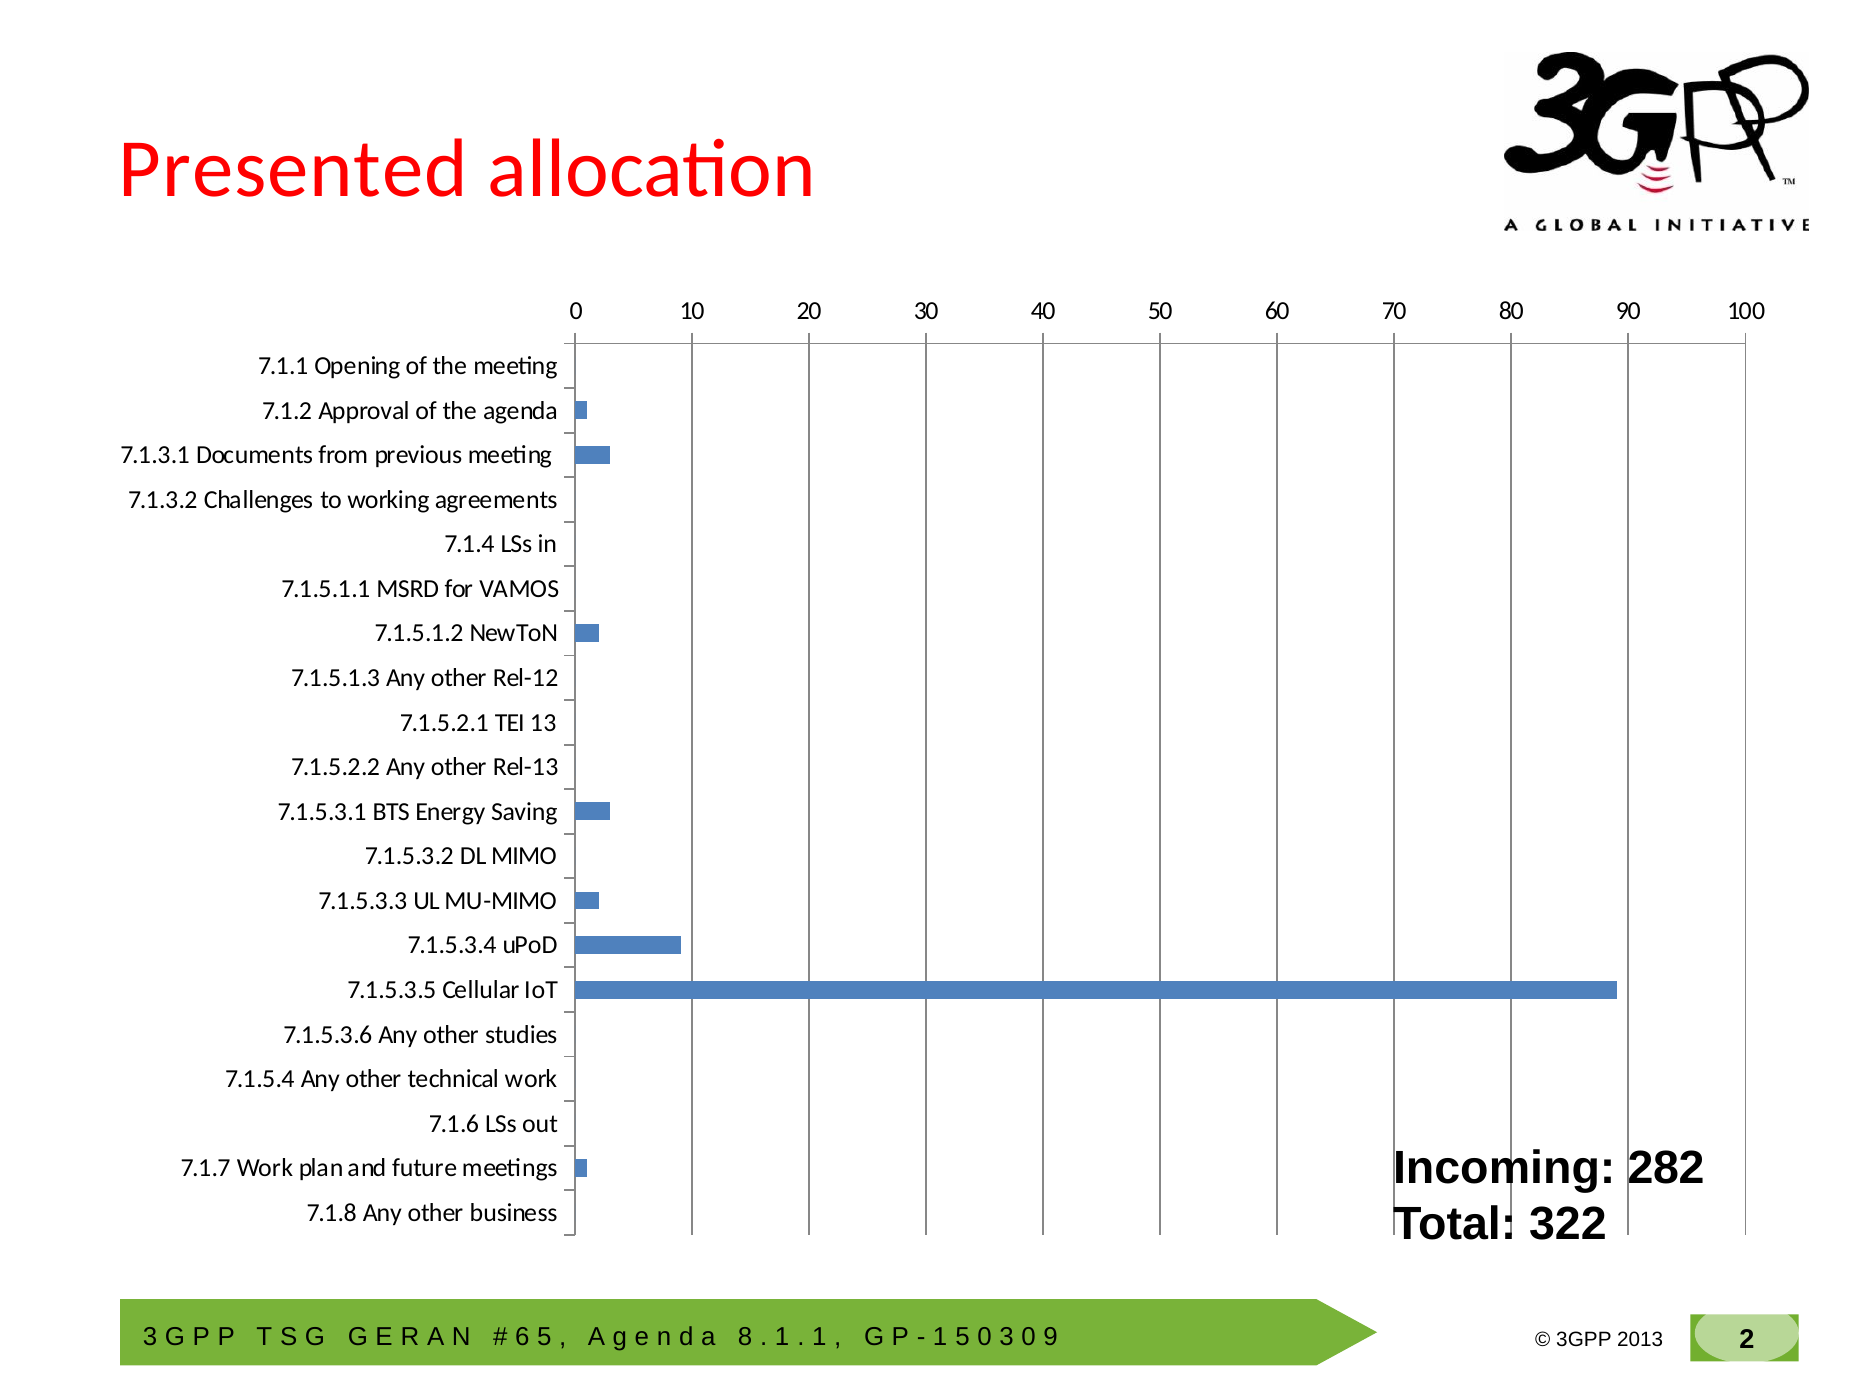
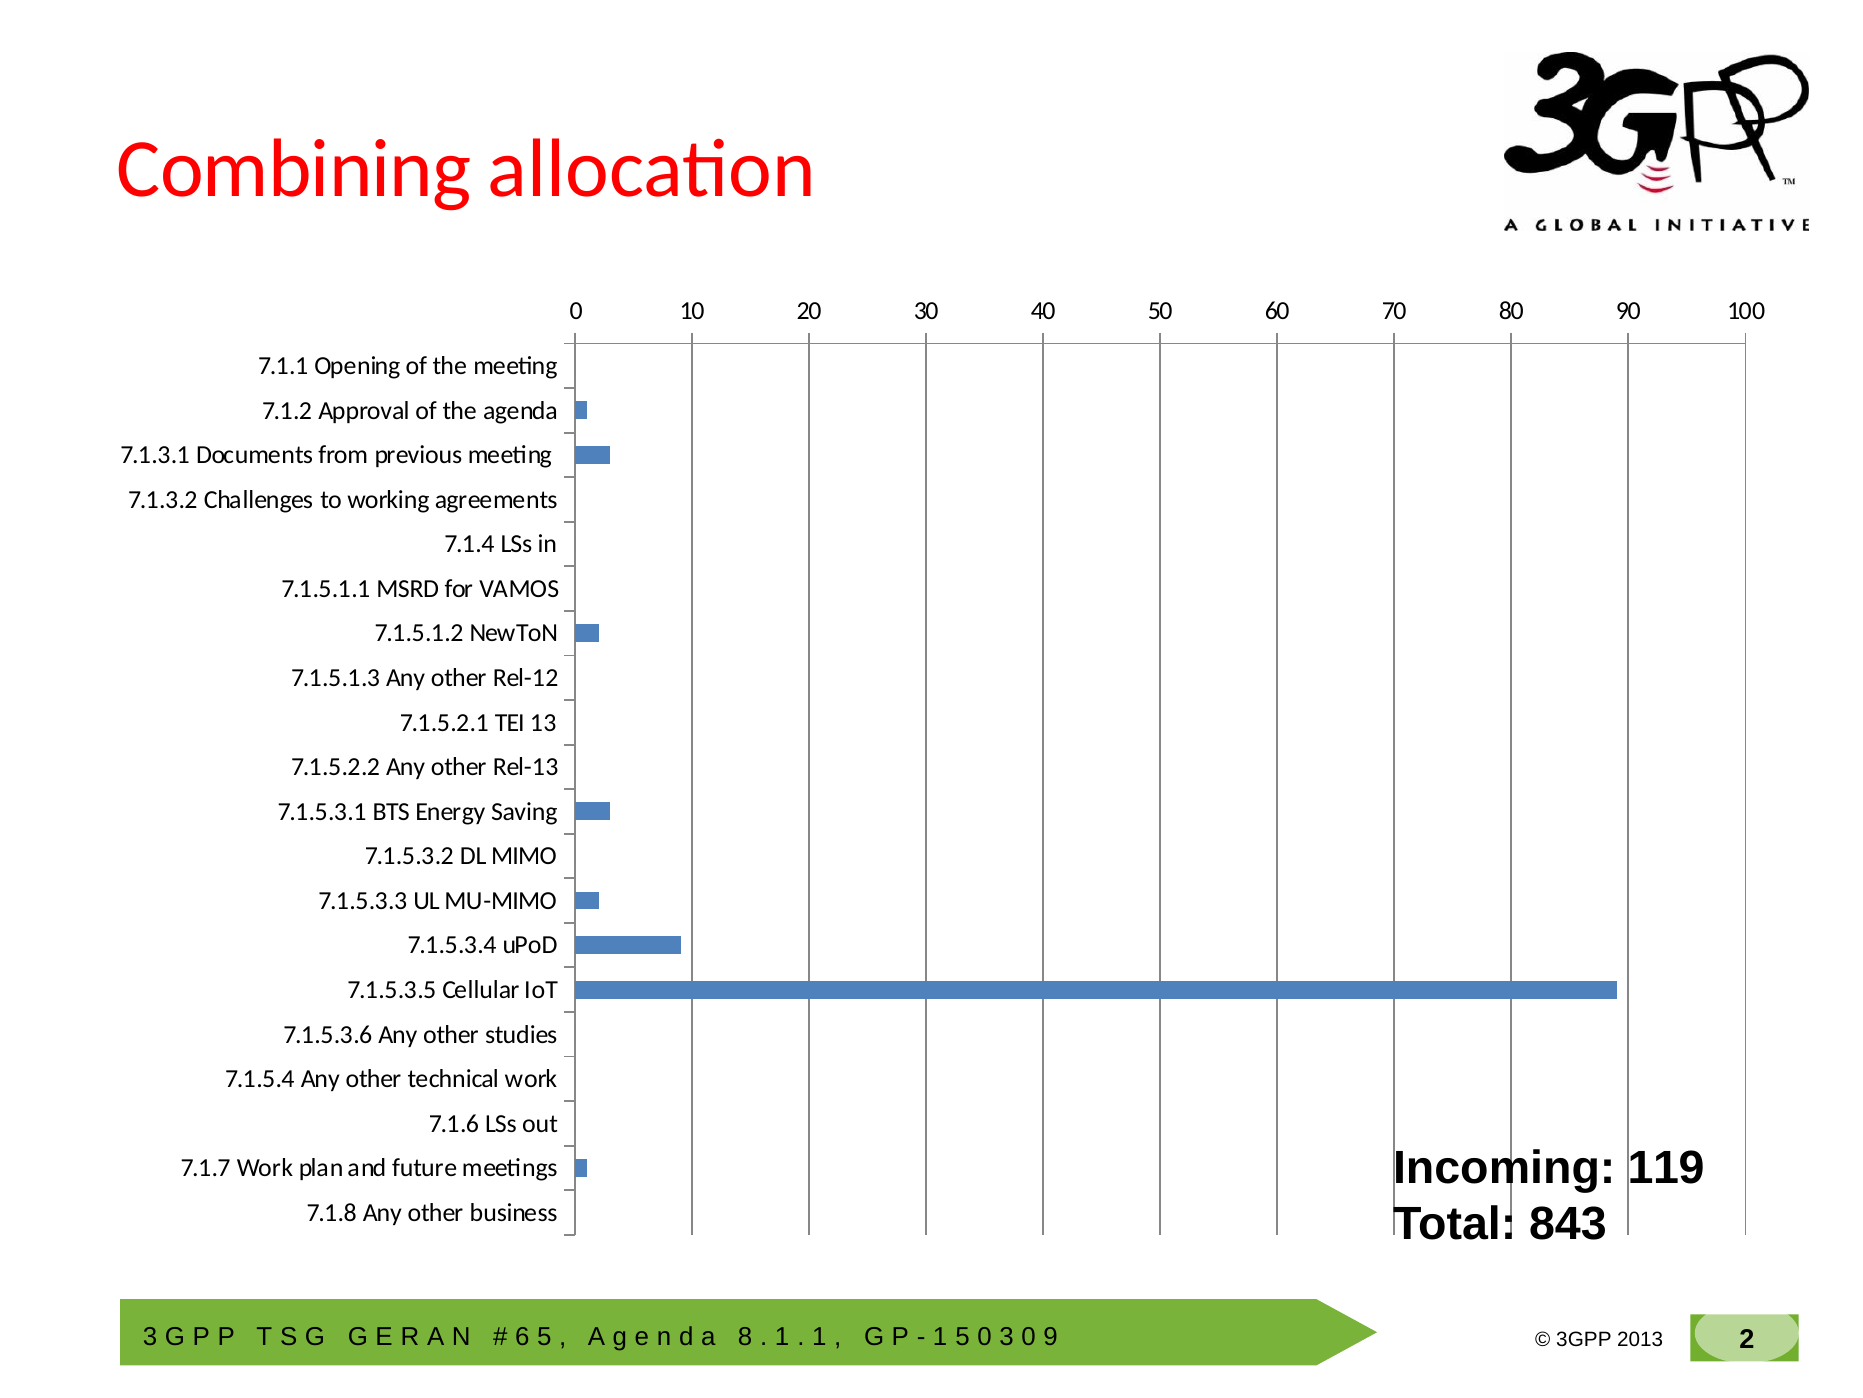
Presented: Presented -> Combining
282: 282 -> 119
322: 322 -> 843
